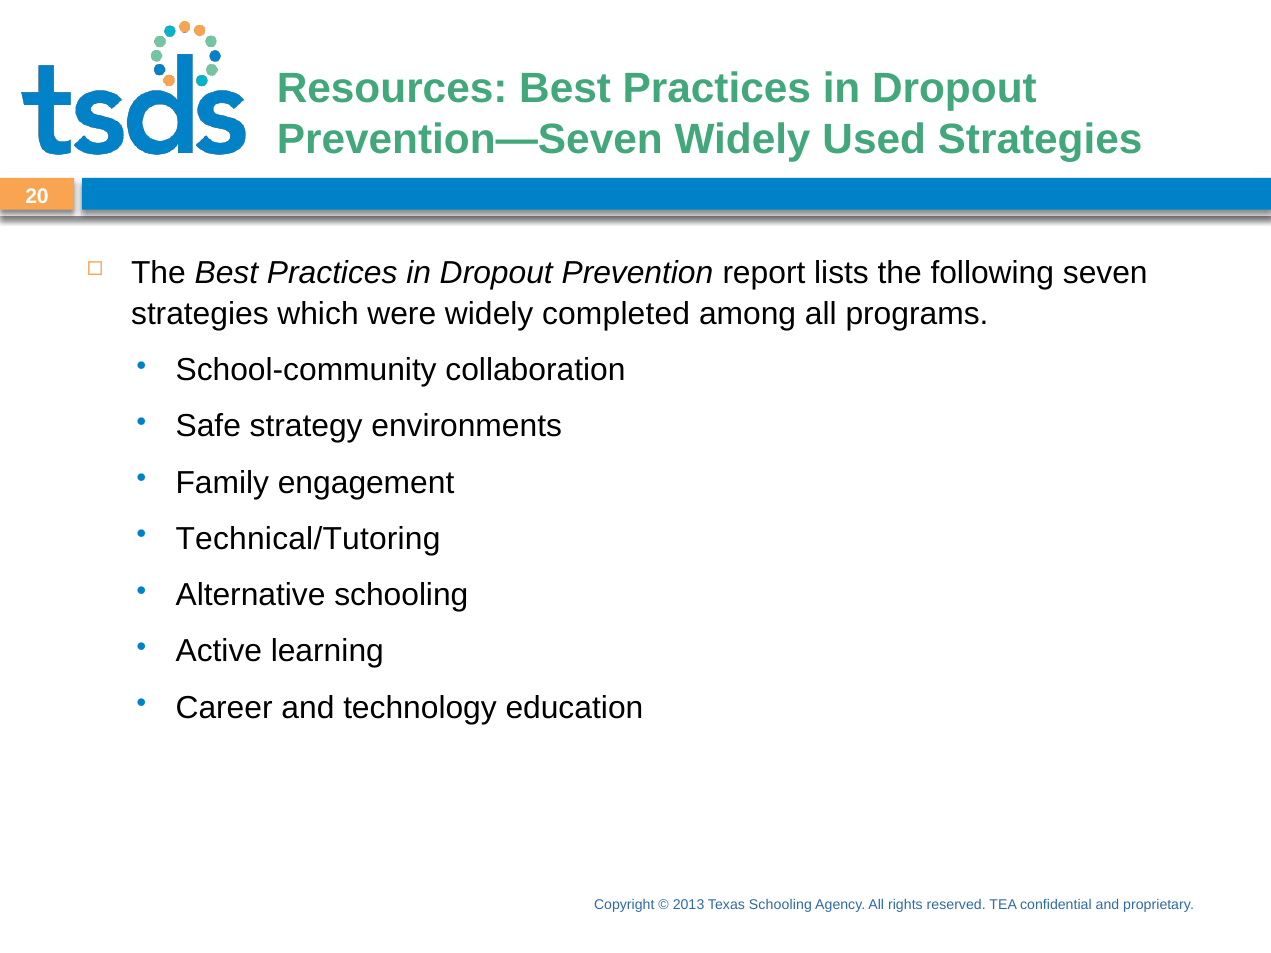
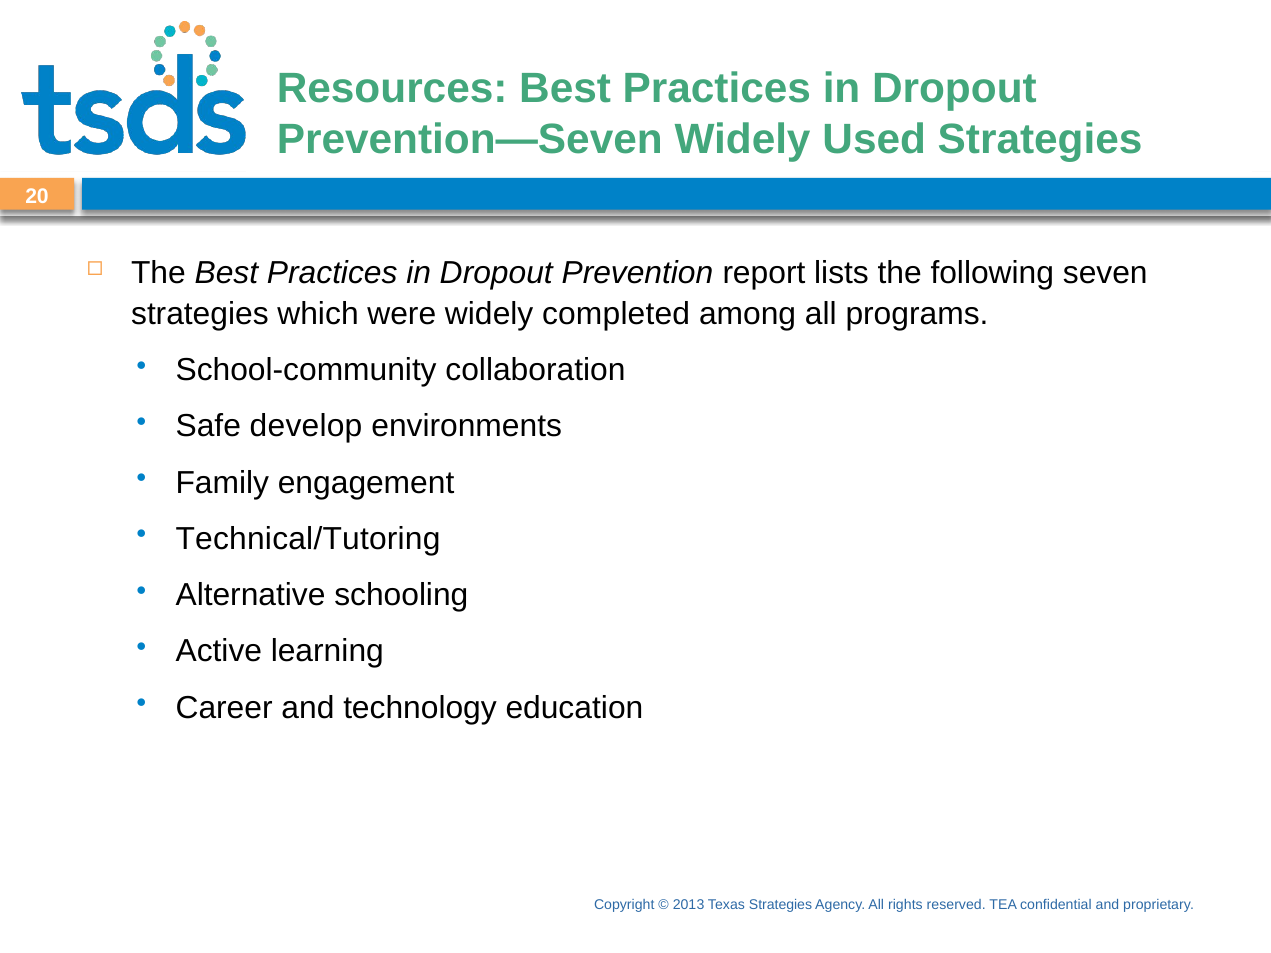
strategy: strategy -> develop
Schooling at (780, 905): Schooling -> Strategies
